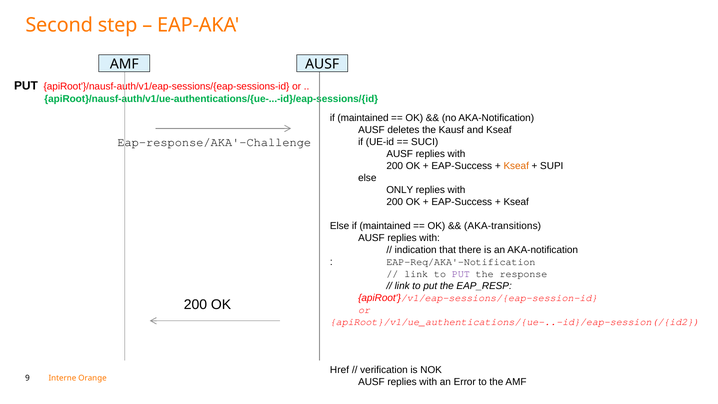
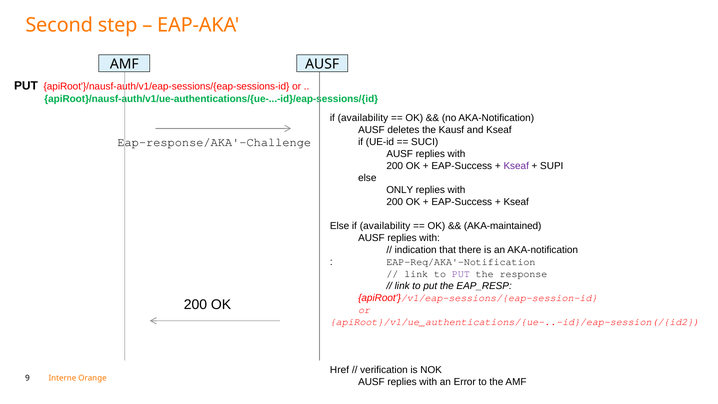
maintained at (363, 118): maintained -> availability
Kseaf at (516, 166) colour: orange -> purple
Else if maintained: maintained -> availability
AKA-transitions: AKA-transitions -> AKA-maintained
